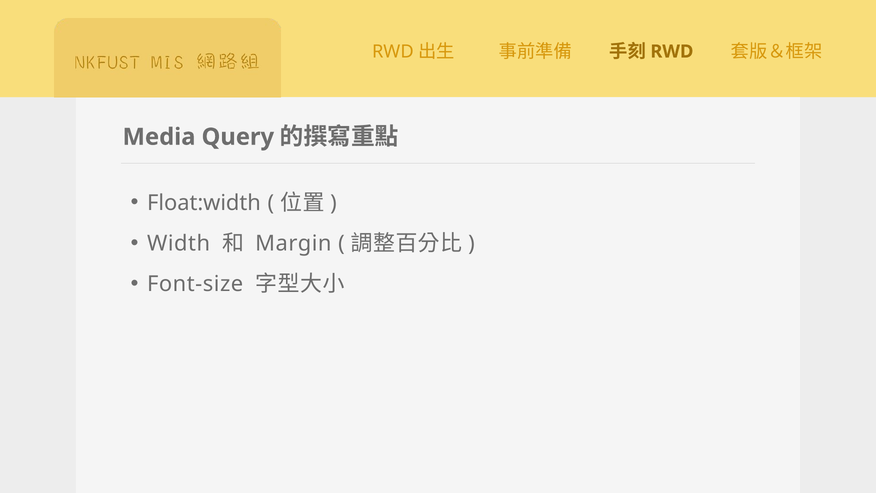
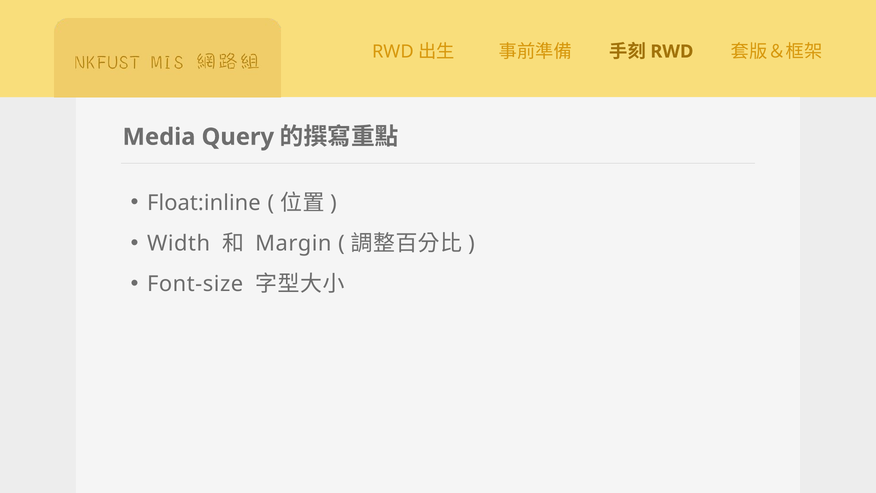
Float:width: Float:width -> Float:inline
